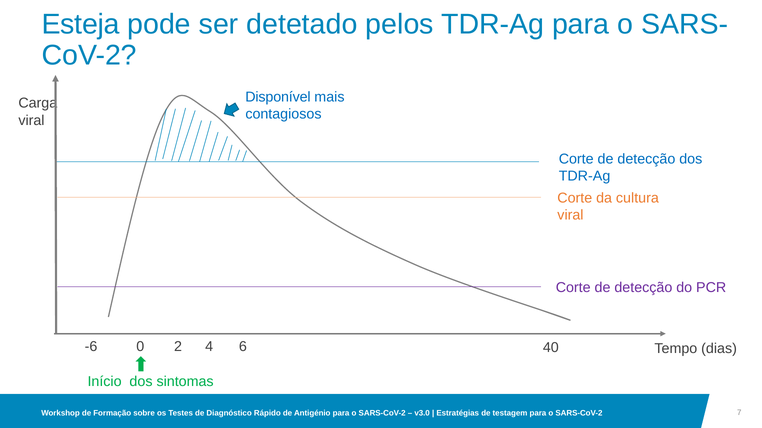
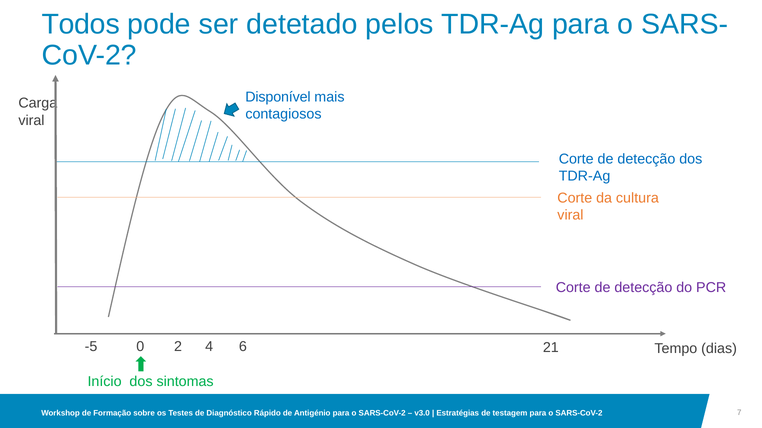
Esteja: Esteja -> Todos
-6: -6 -> -5
40: 40 -> 21
